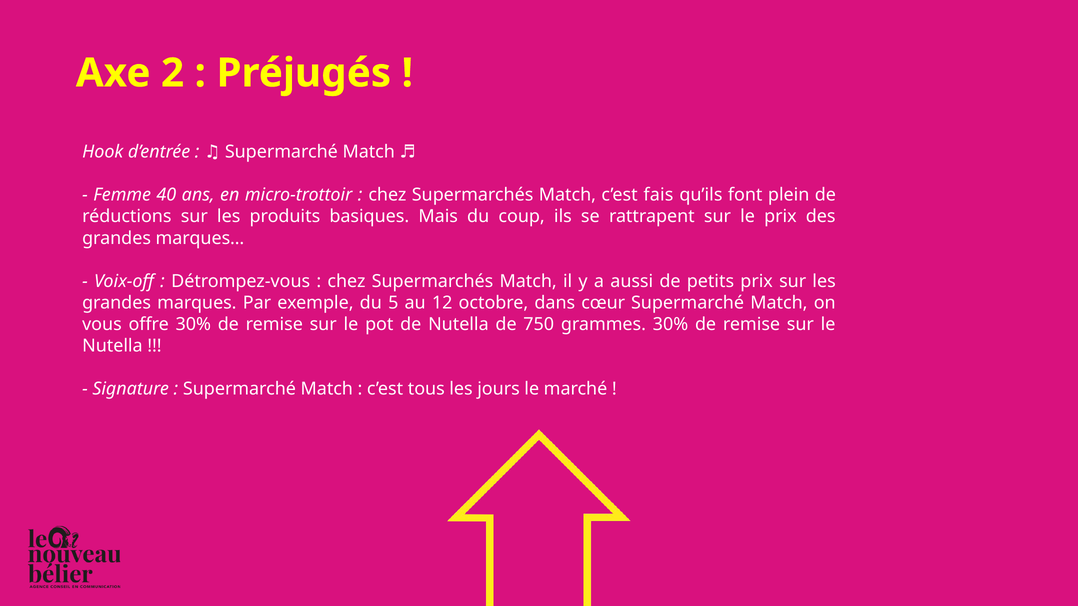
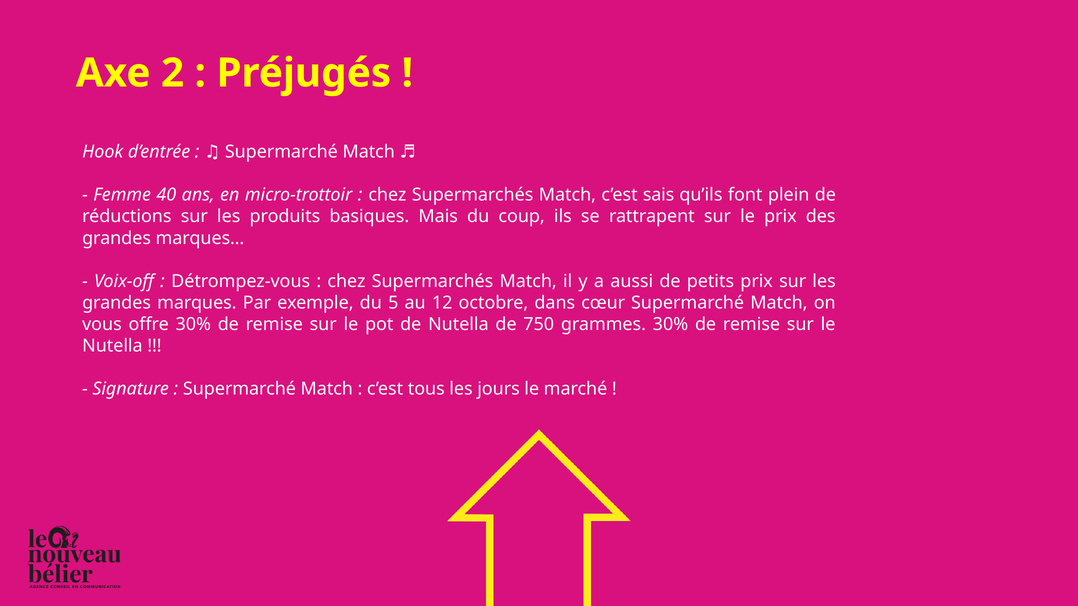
fais: fais -> sais
